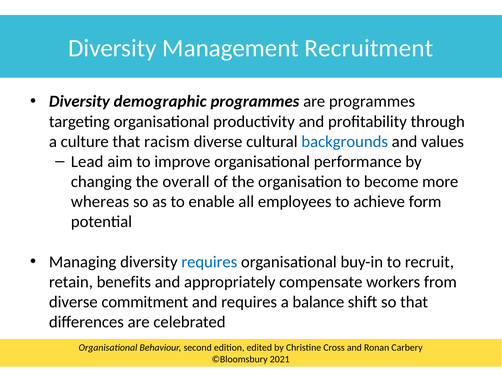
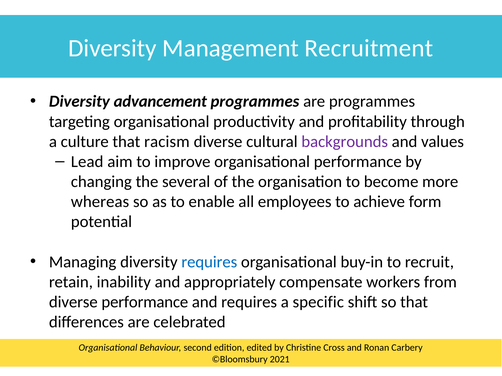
demographic: demographic -> advancement
backgrounds colour: blue -> purple
overall: overall -> several
benefits: benefits -> inability
diverse commitment: commitment -> performance
balance: balance -> specific
